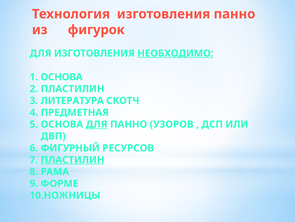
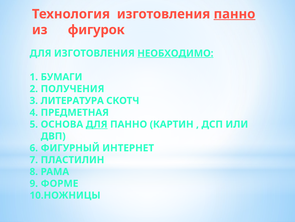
панно at (234, 14) underline: none -> present
ОСНОВА at (62, 77): ОСНОВА -> БУМАГИ
ПЛАСТИЛИН at (73, 89): ПЛАСТИЛИН -> ПОЛУЧЕНИЯ
УЗОРОВ: УЗОРОВ -> КАРТИН
РЕСУРСОВ: РЕСУРСОВ -> ИНТЕРНЕТ
ПЛАСТИЛИН at (72, 159) underline: present -> none
